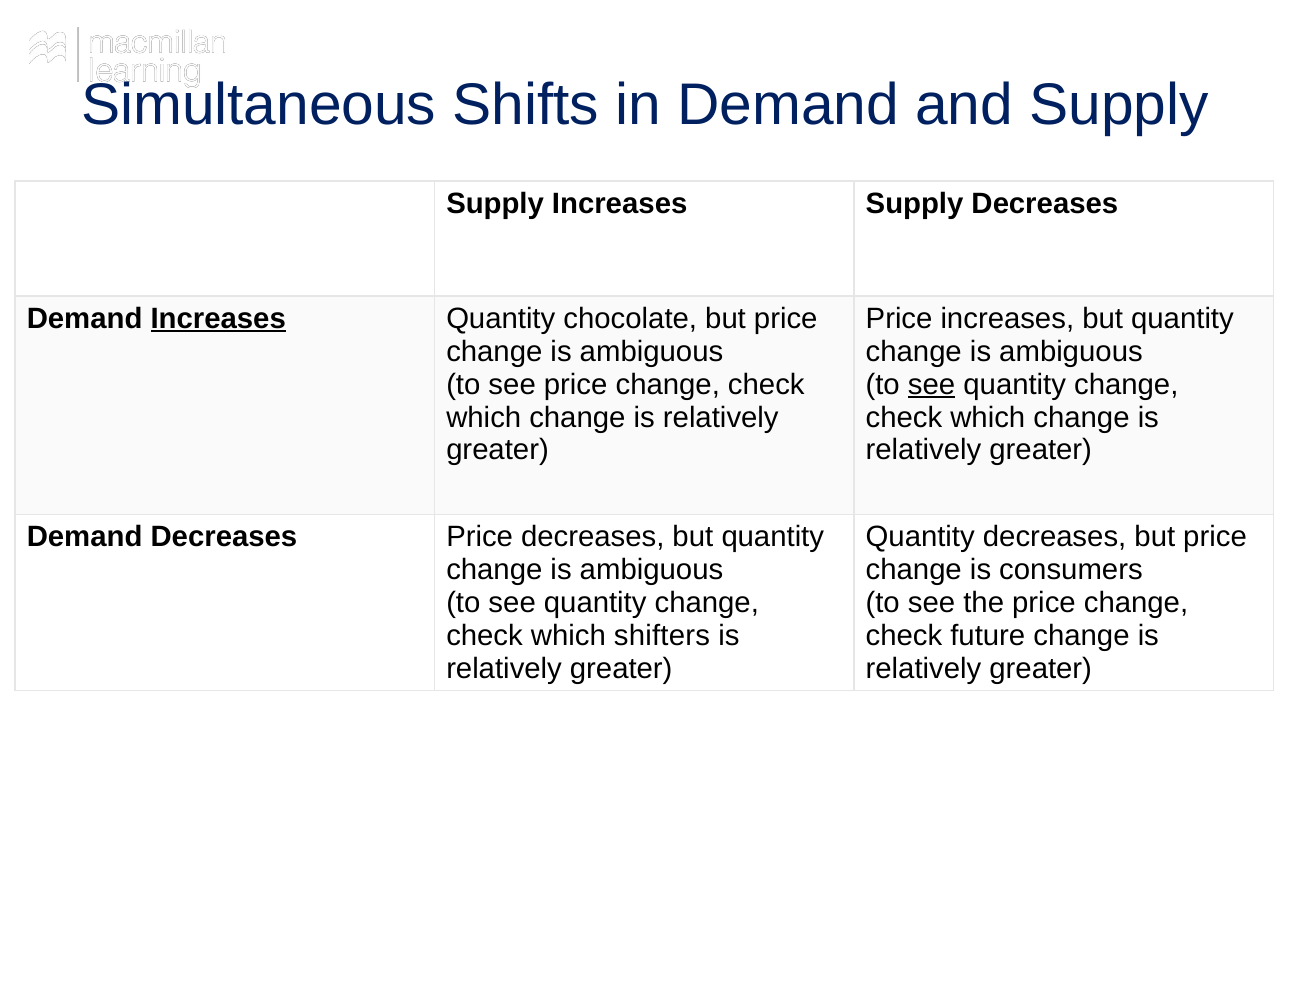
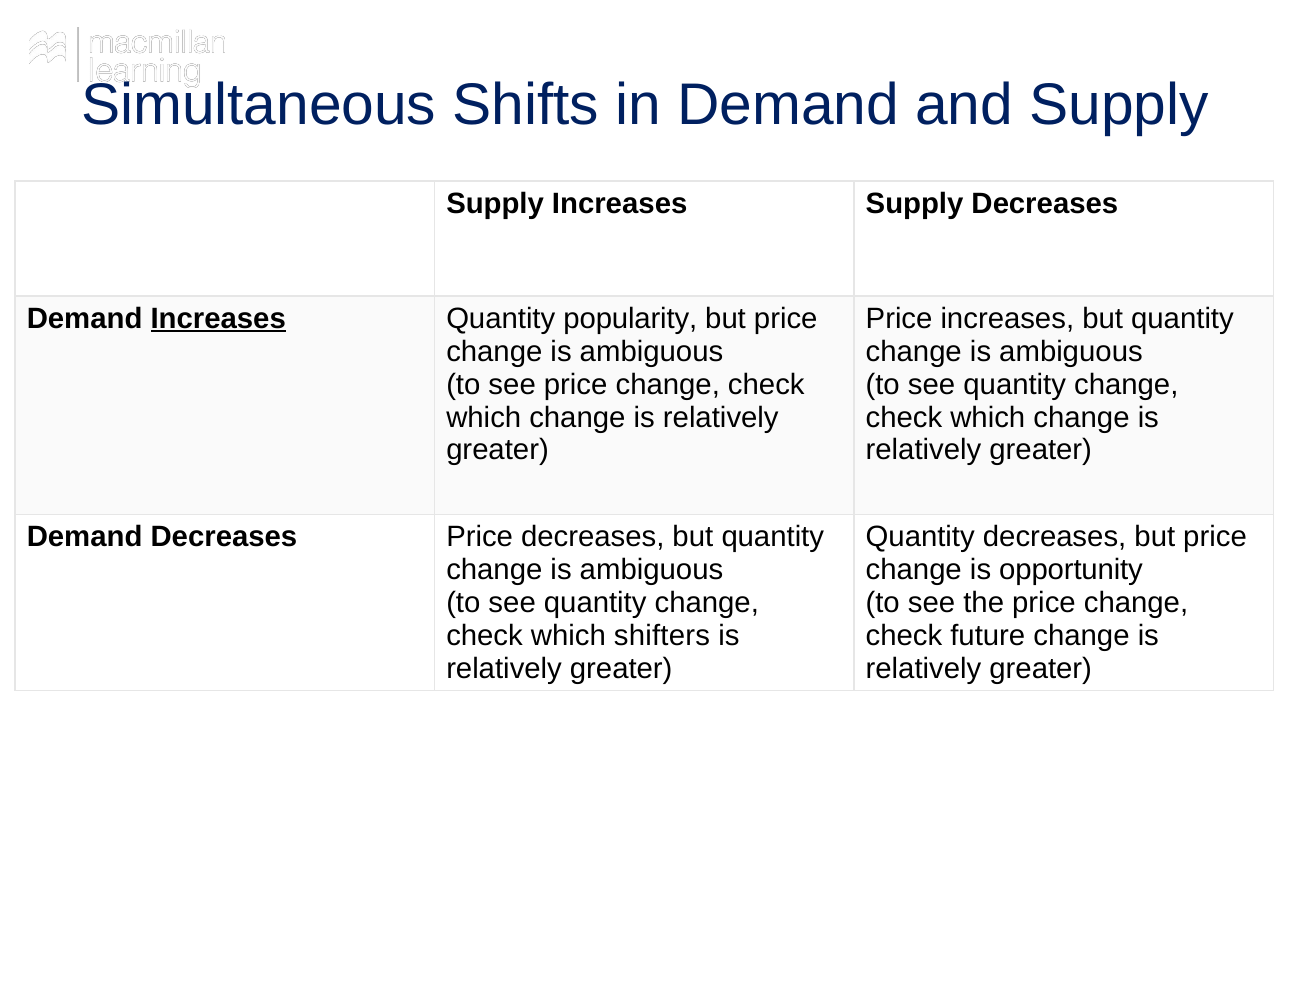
chocolate: chocolate -> popularity
see at (932, 384) underline: present -> none
consumers: consumers -> opportunity
